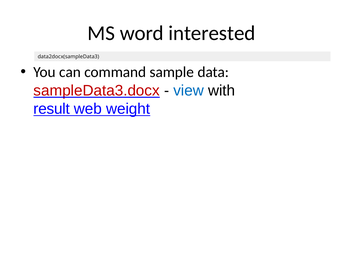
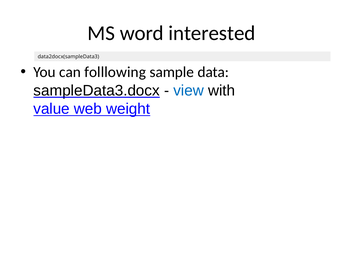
command: command -> folllowing
sampleData3.docx colour: red -> black
result: result -> value
